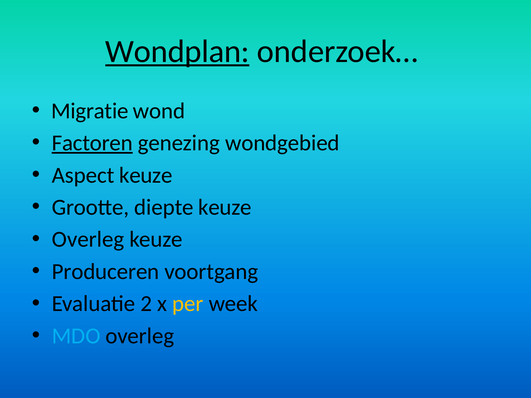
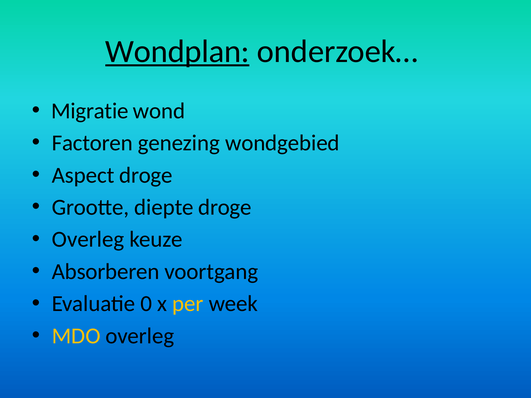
Factoren underline: present -> none
Aspect keuze: keuze -> droge
diepte keuze: keuze -> droge
Produceren: Produceren -> Absorberen
2: 2 -> 0
MDO colour: light blue -> yellow
